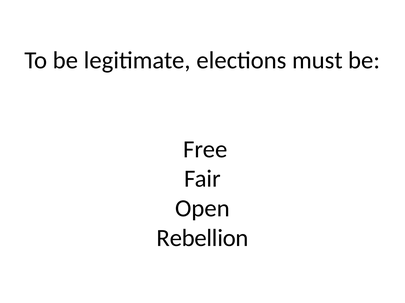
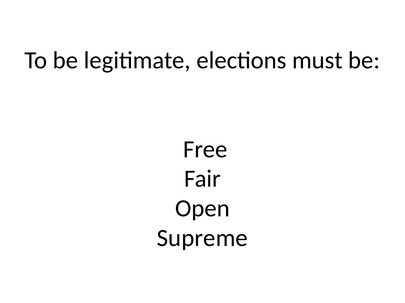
Rebellion: Rebellion -> Supreme
